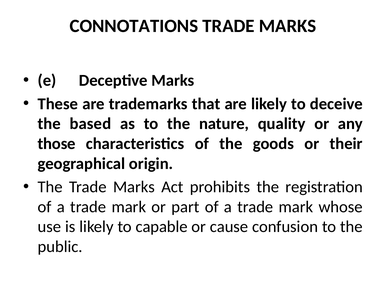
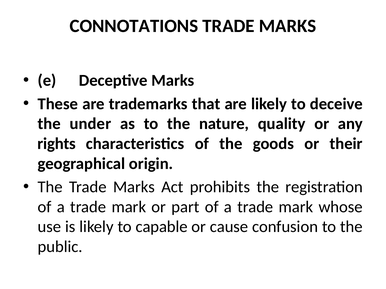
based: based -> under
those: those -> rights
